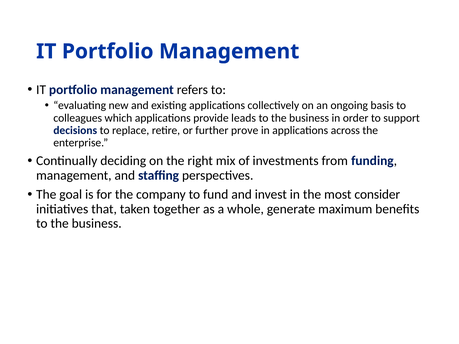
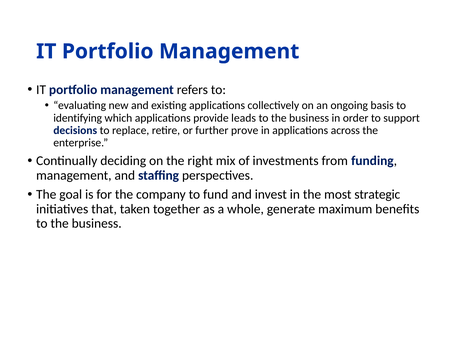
colleagues: colleagues -> identifying
consider: consider -> strategic
